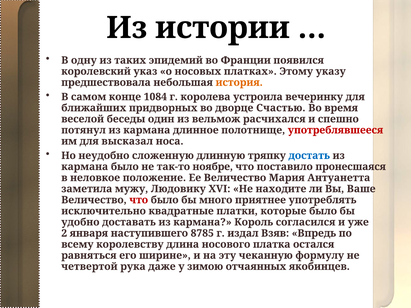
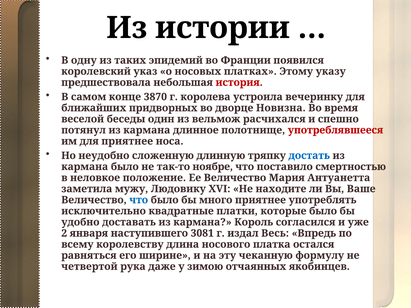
история colour: orange -> red
1084: 1084 -> 3870
Счастью: Счастью -> Новизна
для высказал: высказал -> приятнее
пронесшаяся: пронесшаяся -> смертностью
что at (139, 200) colour: red -> blue
8785: 8785 -> 3081
Взяв: Взяв -> Весь
